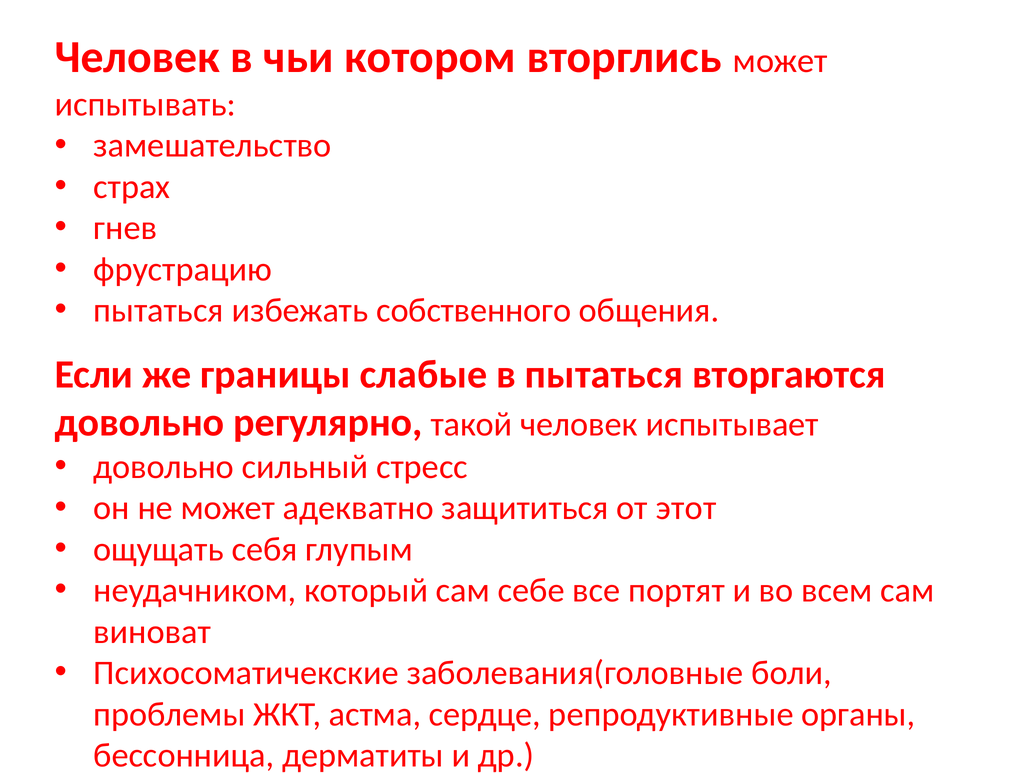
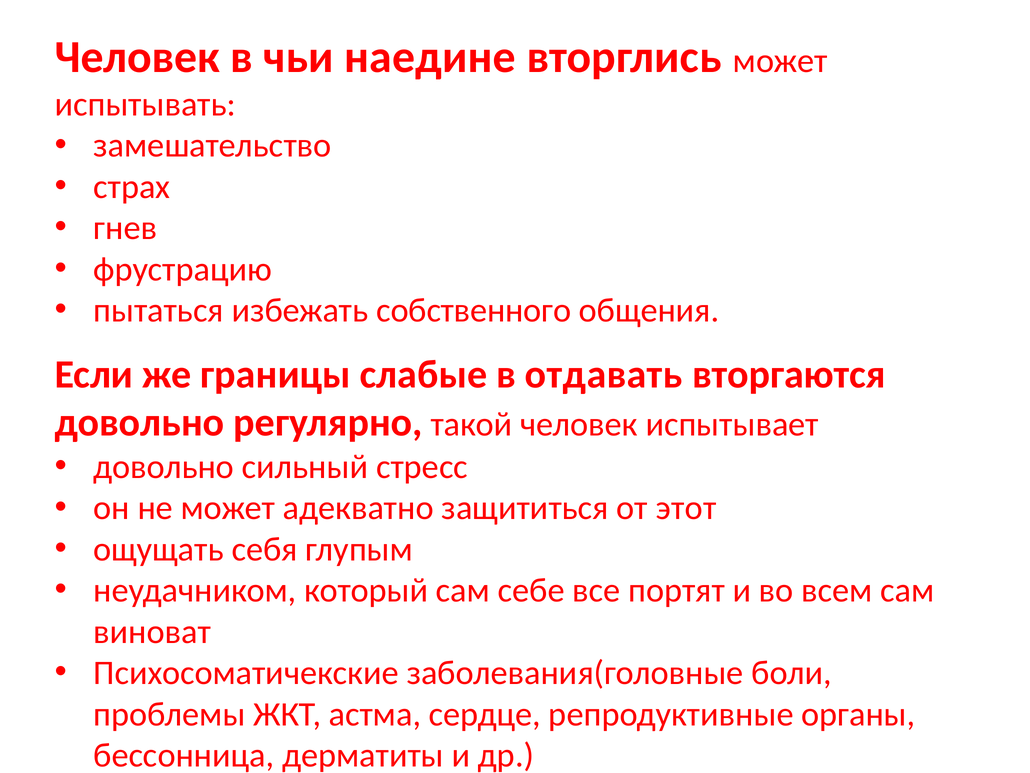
котором: котором -> наедине
в пытаться: пытаться -> отдавать
